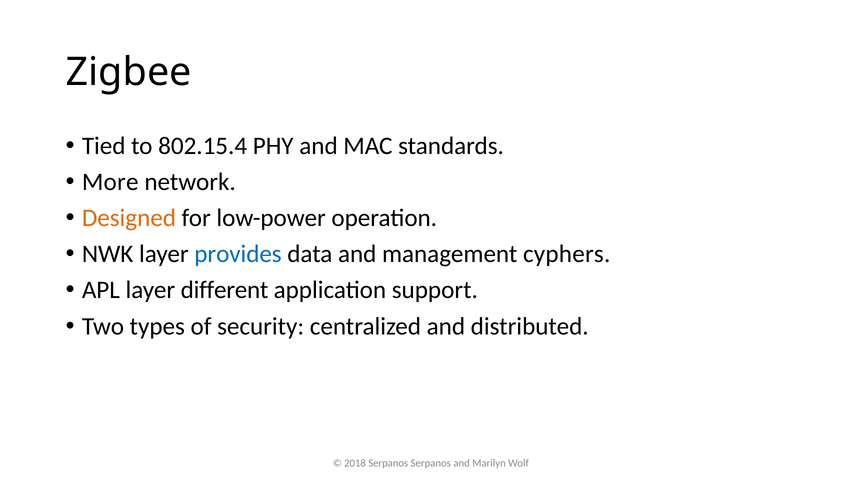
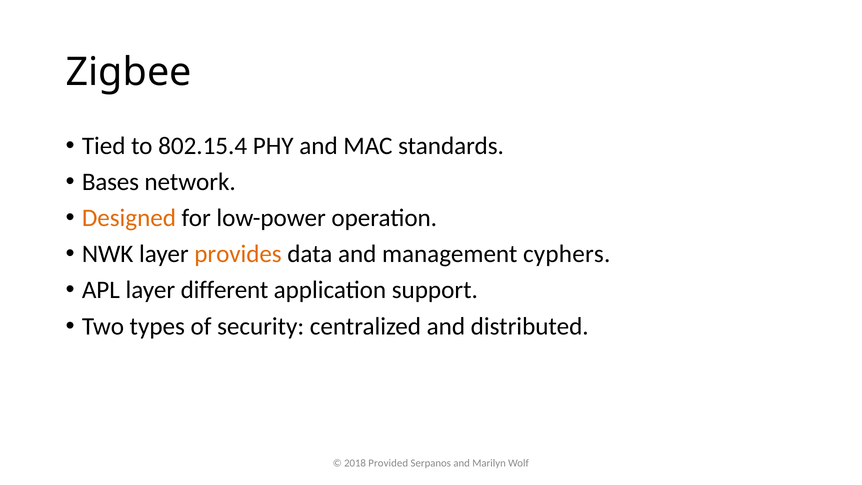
More: More -> Bases
provides colour: blue -> orange
2018 Serpanos: Serpanos -> Provided
